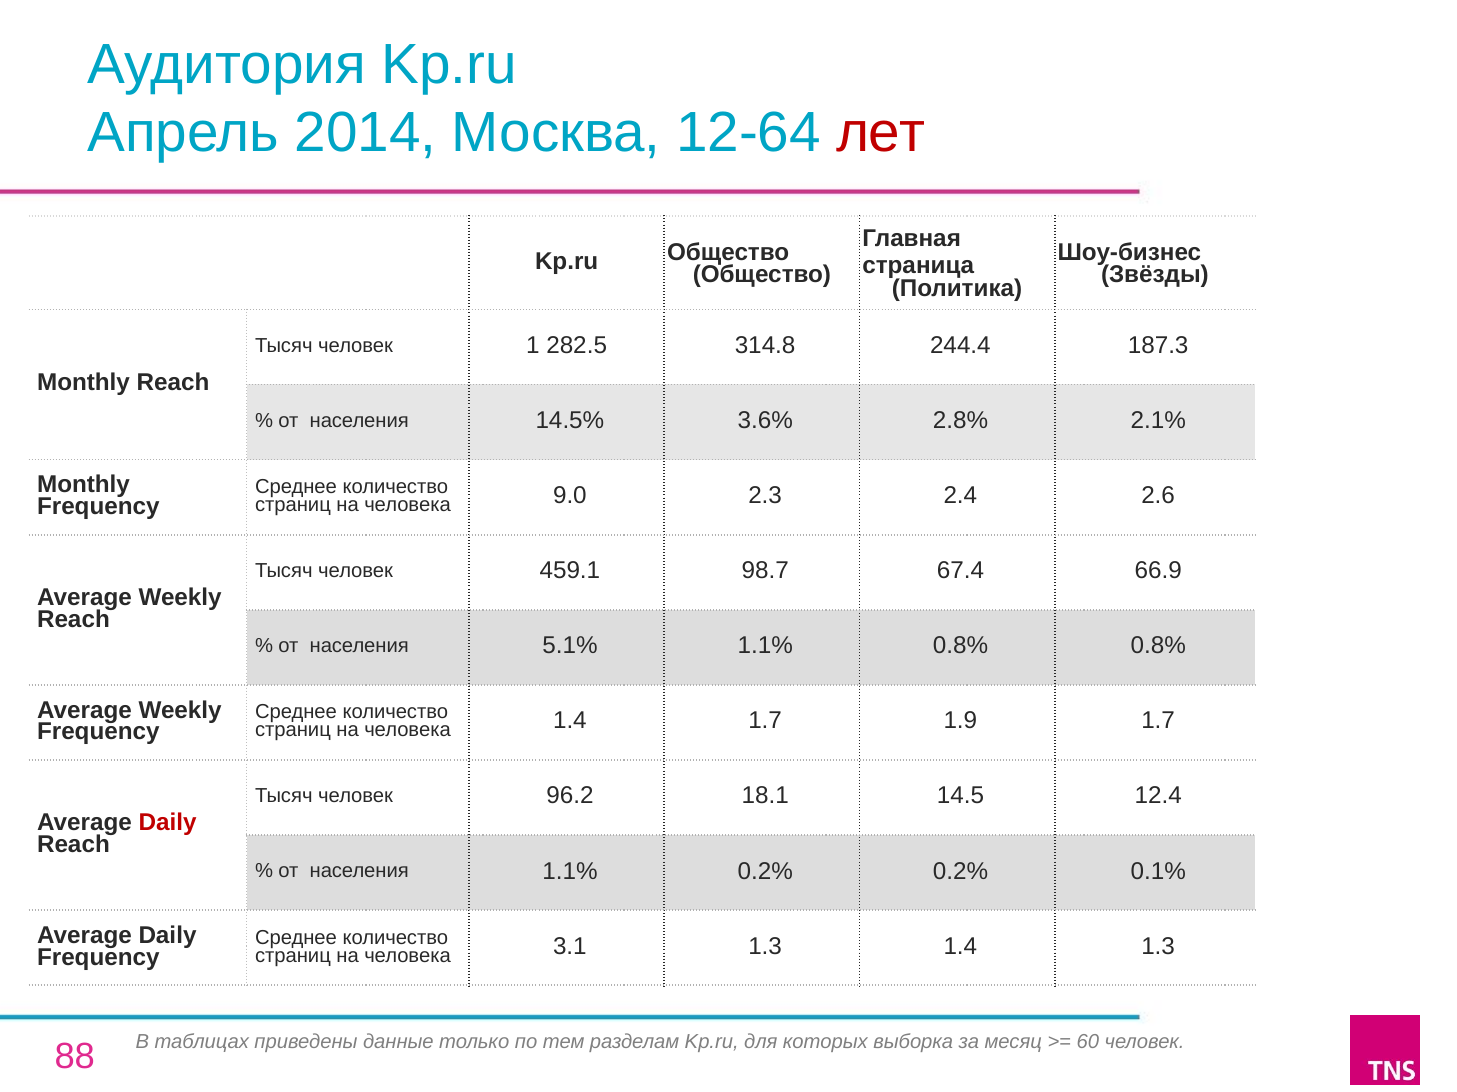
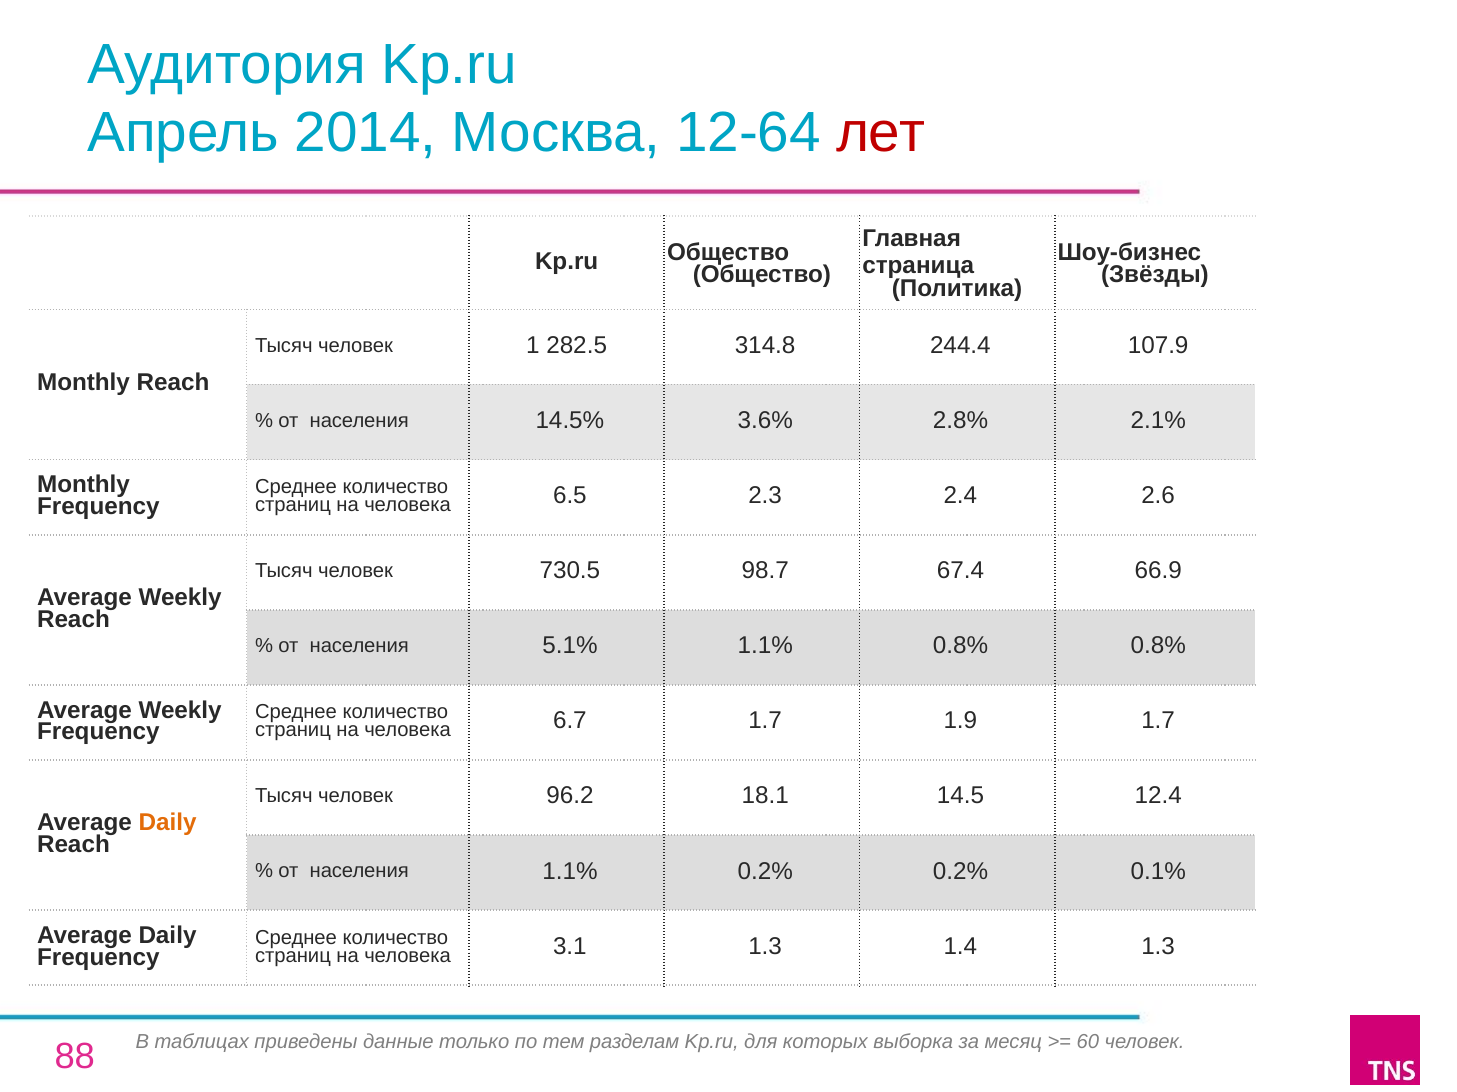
187.3: 187.3 -> 107.9
9.0: 9.0 -> 6.5
459.1: 459.1 -> 730.5
человека 1.4: 1.4 -> 6.7
Daily at (168, 823) colour: red -> orange
